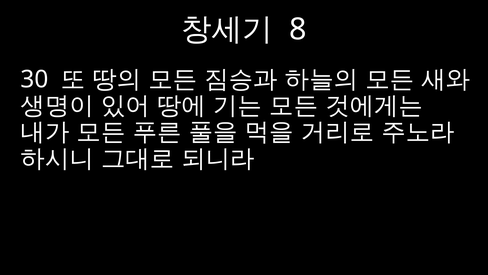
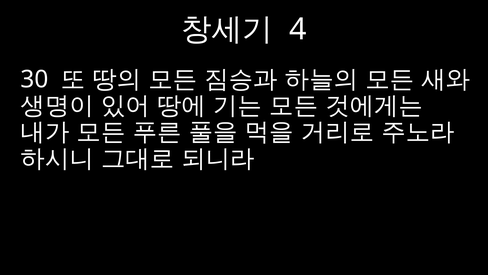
8: 8 -> 4
